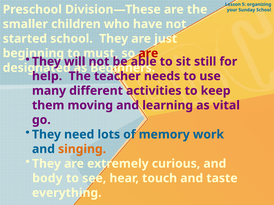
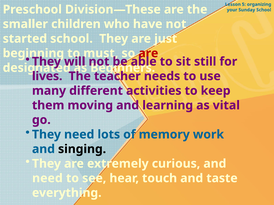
help: help -> lives
singing colour: orange -> black
body at (47, 179): body -> need
